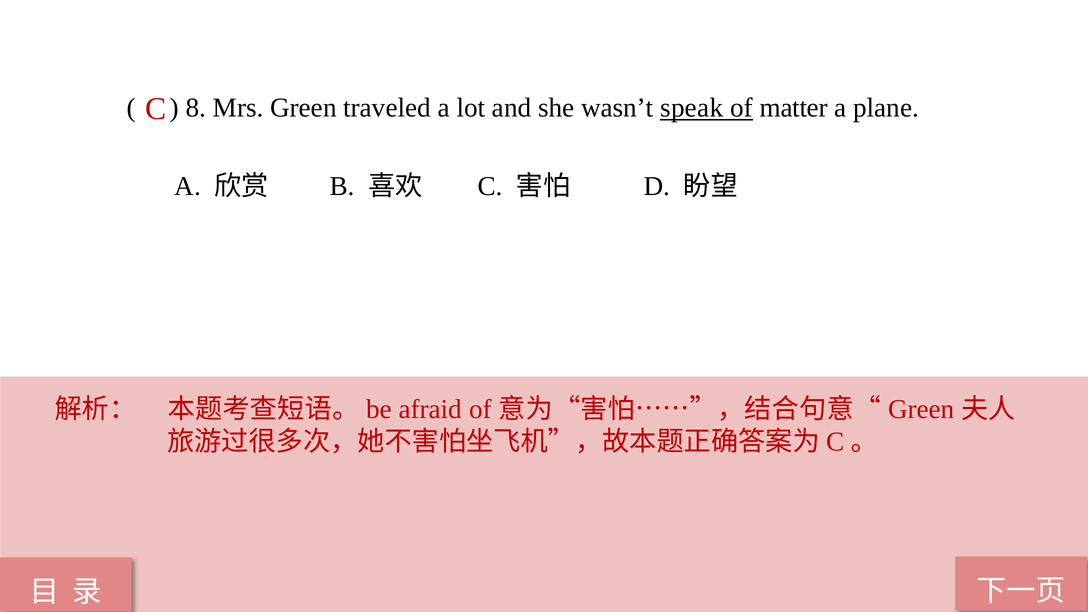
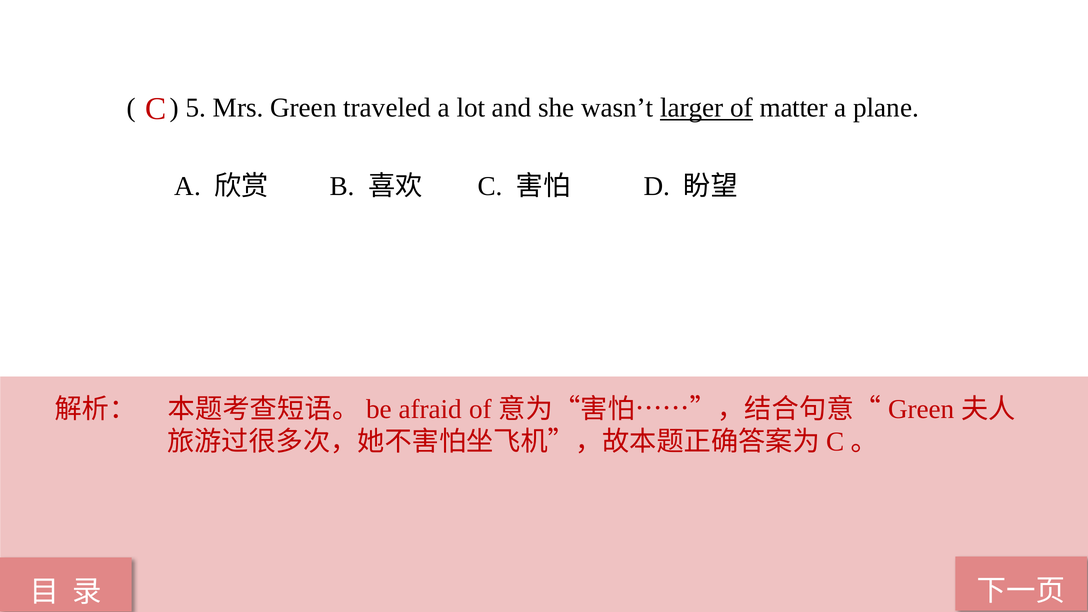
8: 8 -> 5
speak: speak -> larger
